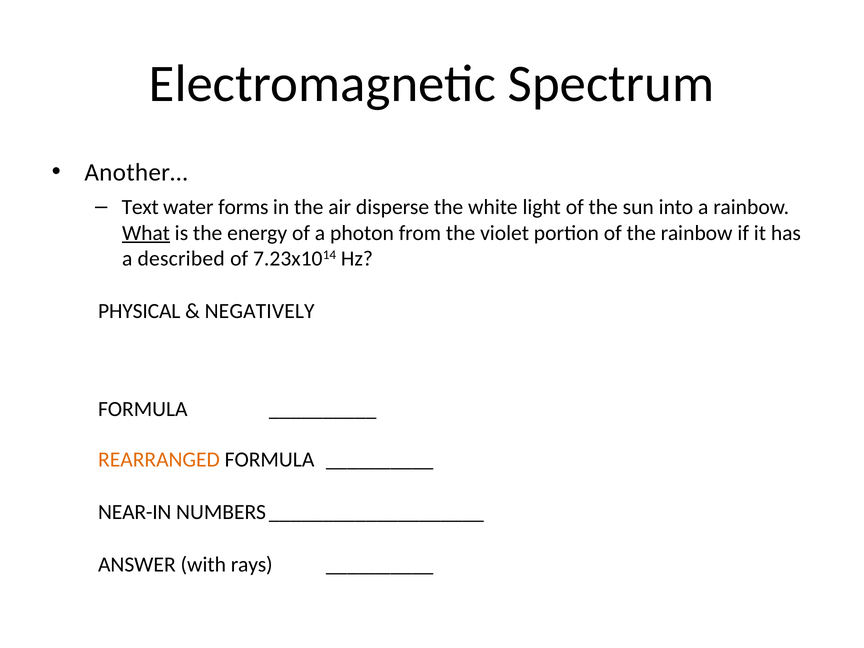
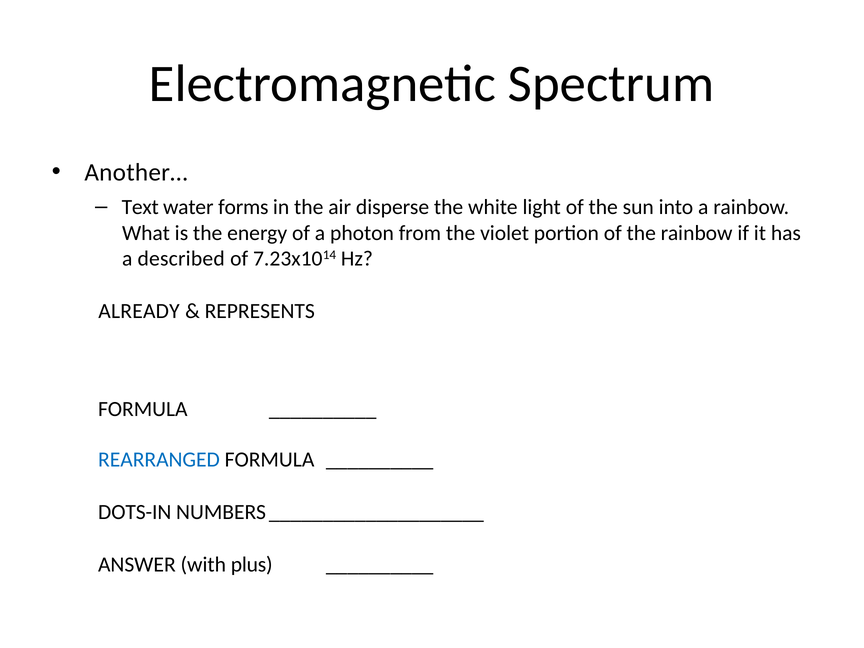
What underline: present -> none
PHYSICAL: PHYSICAL -> ALREADY
NEGATIVELY: NEGATIVELY -> REPRESENTS
REARRANGED colour: orange -> blue
NEAR-IN: NEAR-IN -> DOTS-IN
rays: rays -> plus
